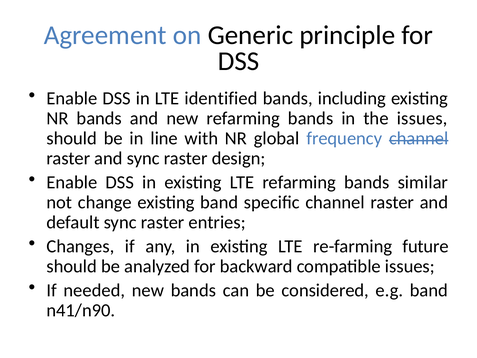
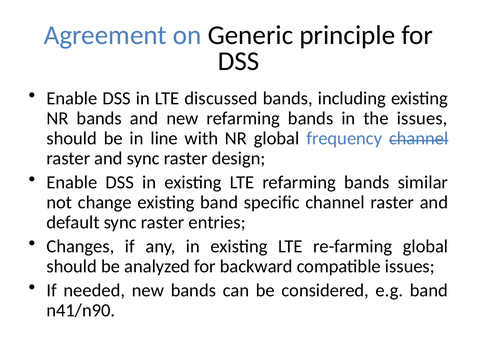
identified: identified -> discussed
re-farming future: future -> global
